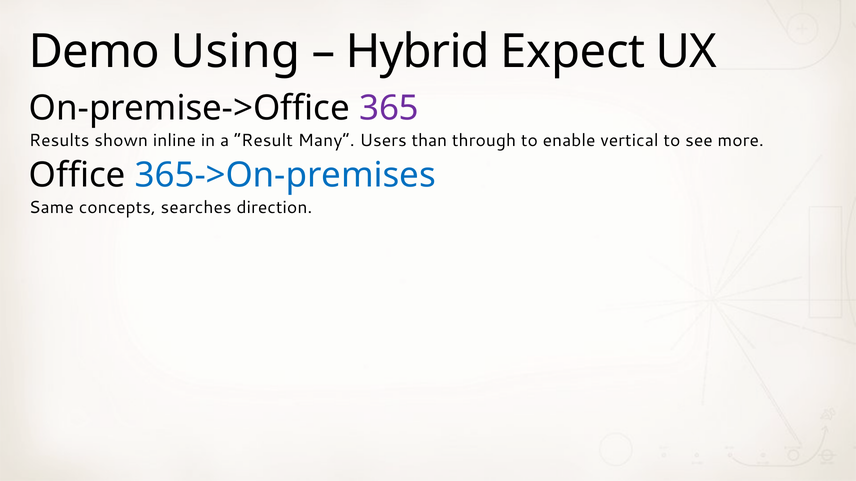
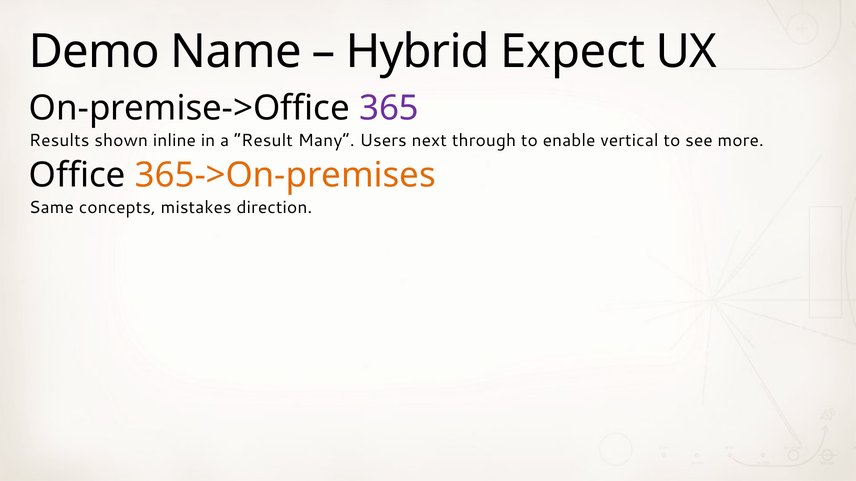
Using: Using -> Name
than: than -> next
365->On-premises colour: blue -> orange
searches: searches -> mistakes
